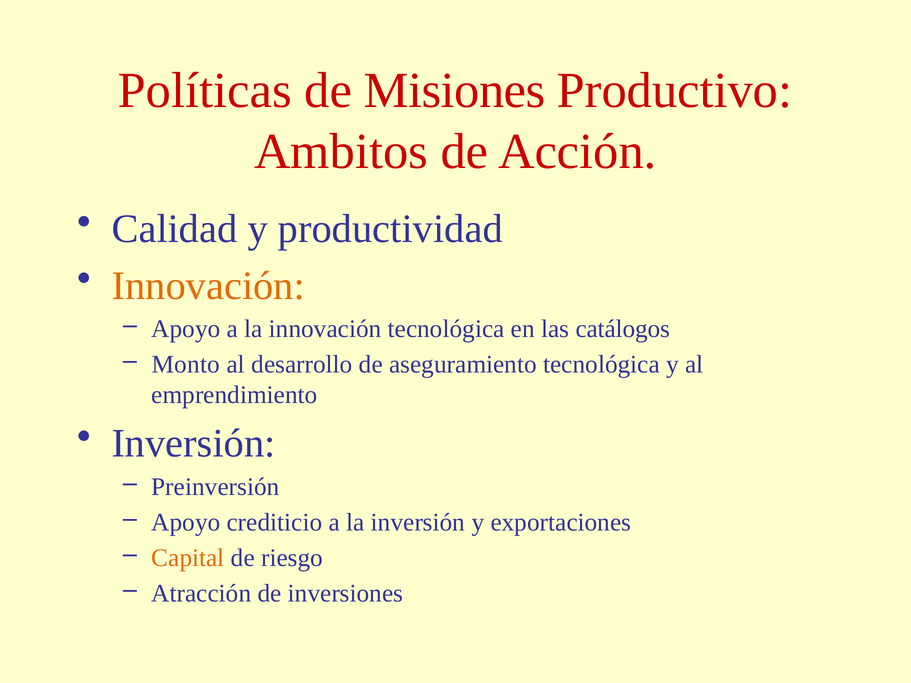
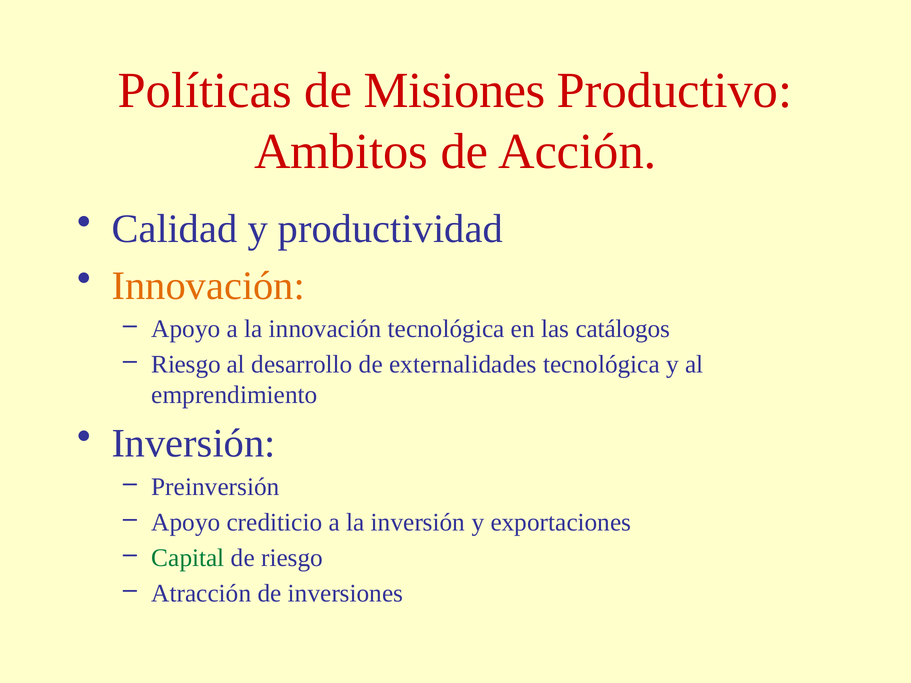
Monto at (186, 365): Monto -> Riesgo
aseguramiento: aseguramiento -> externalidades
Capital colour: orange -> green
